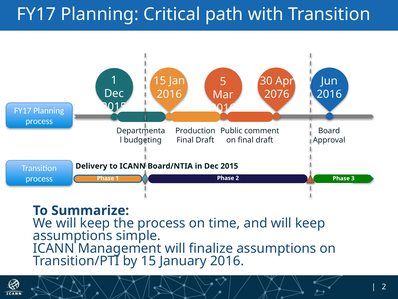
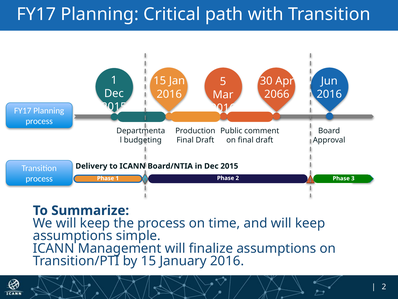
2076: 2076 -> 2066
